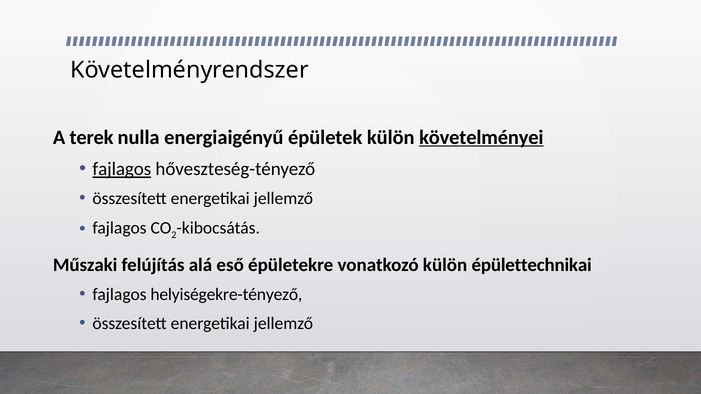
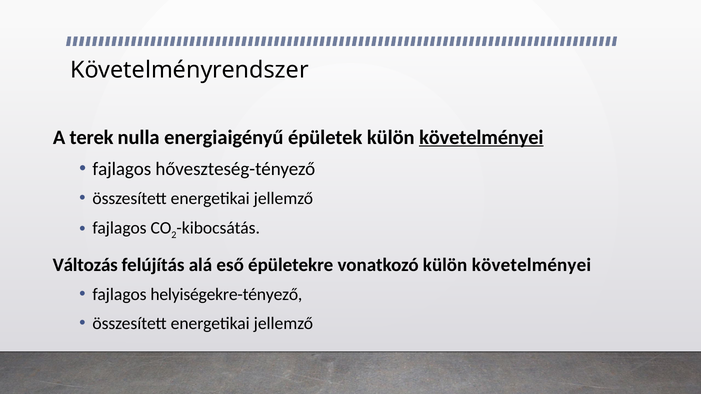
fajlagos at (122, 169) underline: present -> none
Műszaki: Műszaki -> Változás
vonatkozó külön épülettechnikai: épülettechnikai -> követelményei
